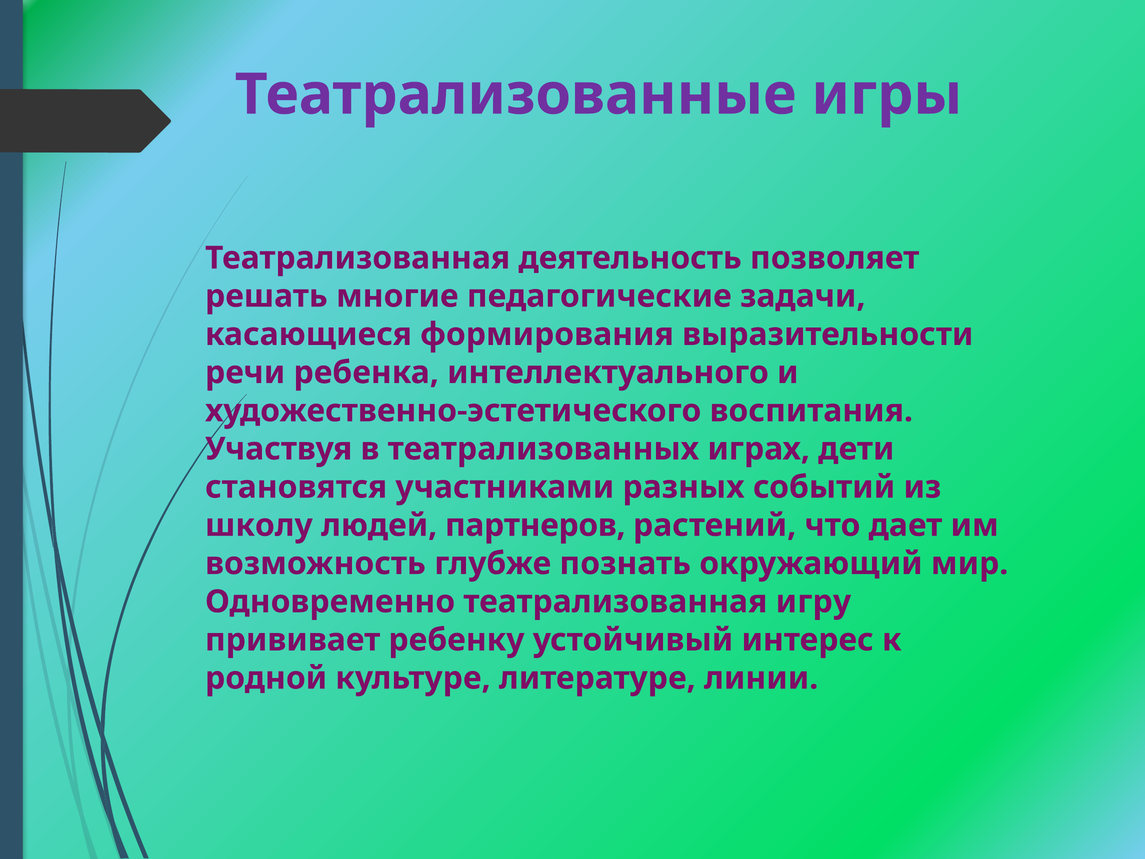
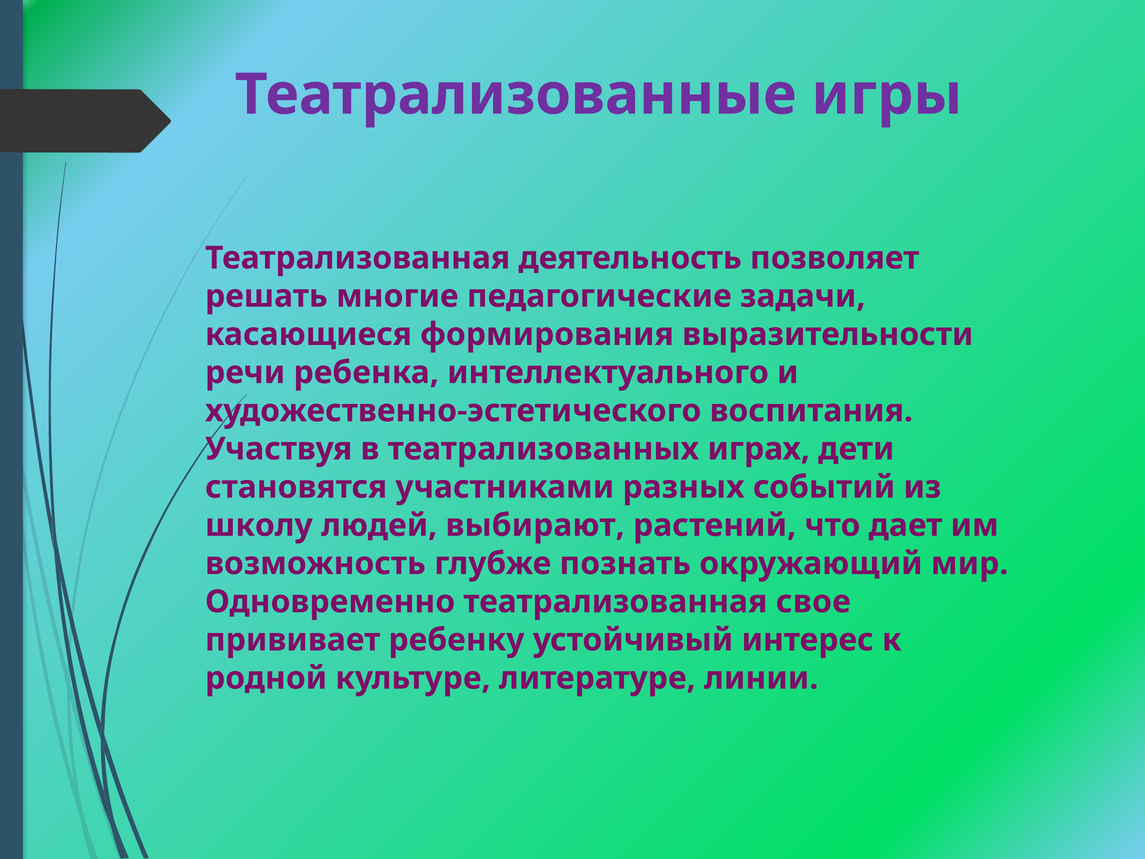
партнеров: партнеров -> выбирают
игру: игру -> свое
